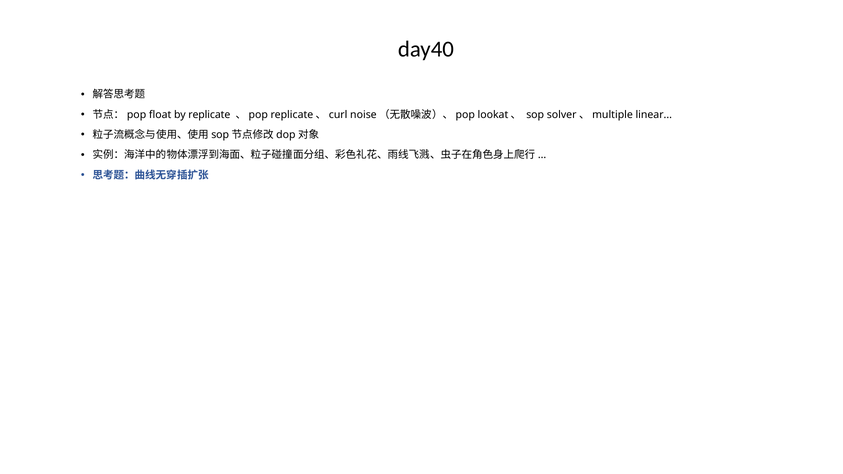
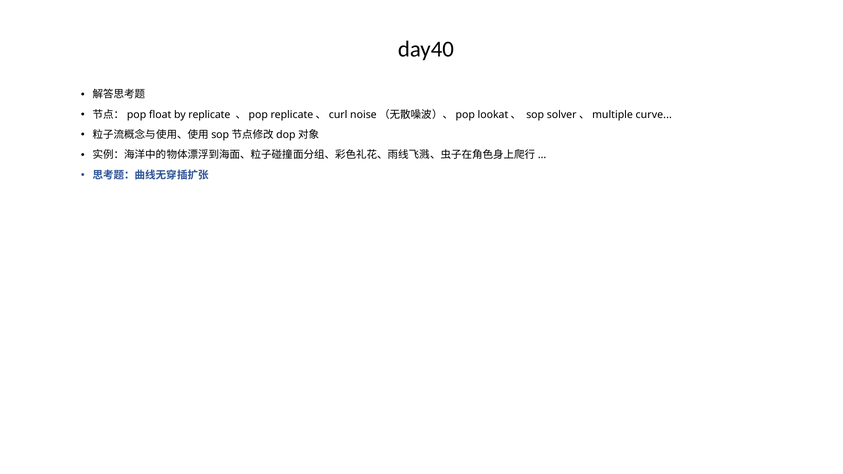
linear: linear -> curve
